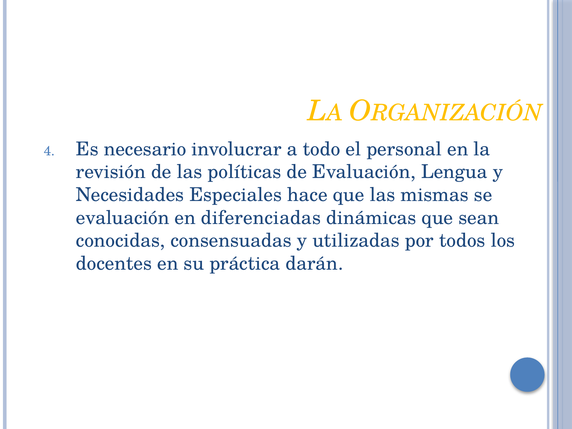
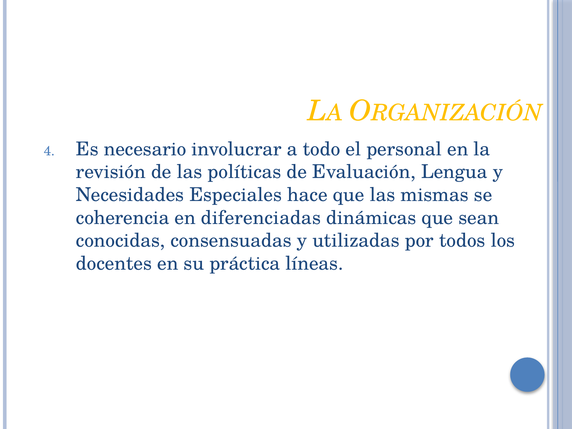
evaluación at (123, 218): evaluación -> coherencia
darán: darán -> líneas
